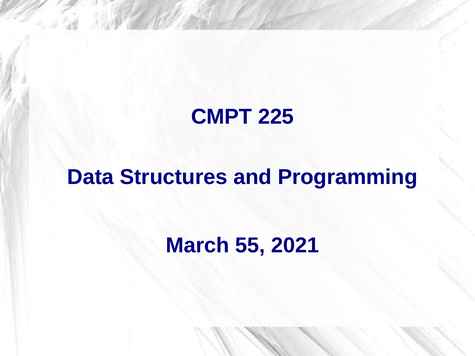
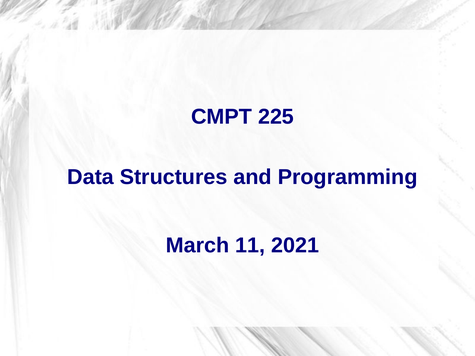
55: 55 -> 11
